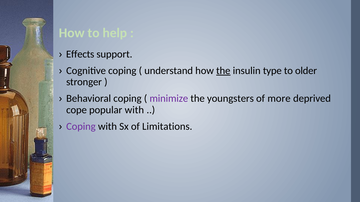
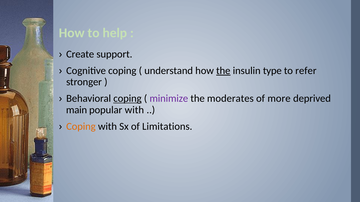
Effects: Effects -> Create
older: older -> refer
coping at (127, 99) underline: none -> present
youngsters: youngsters -> moderates
cope: cope -> main
Coping at (81, 127) colour: purple -> orange
